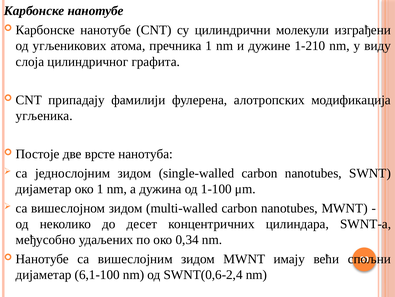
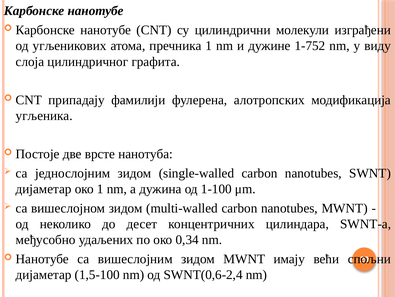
1-210: 1-210 -> 1-752
6,1-100: 6,1-100 -> 1,5-100
